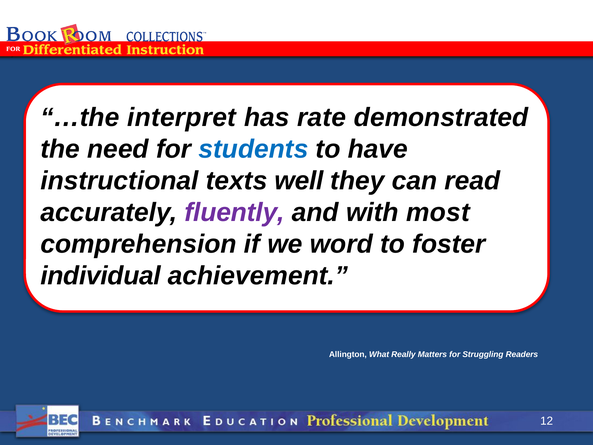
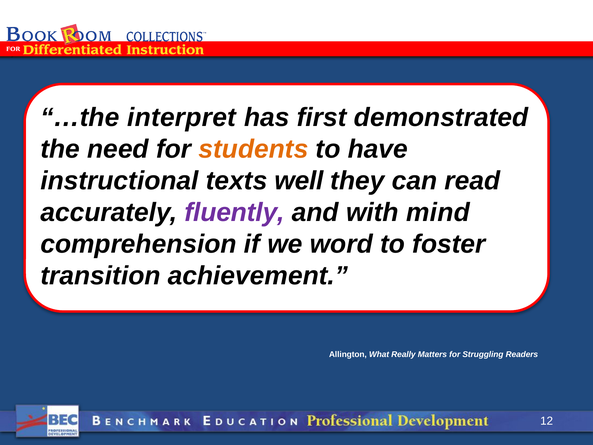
rate: rate -> first
students colour: blue -> orange
most: most -> mind
individual: individual -> transition
